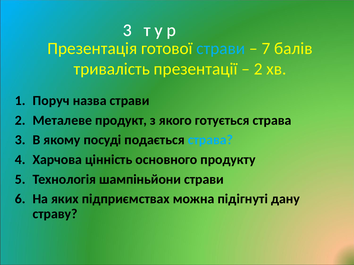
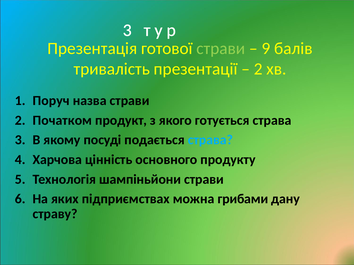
страви at (221, 48) colour: light blue -> light green
7: 7 -> 9
Металеве: Металеве -> Початком
підігнуті: підігнуті -> грибами
